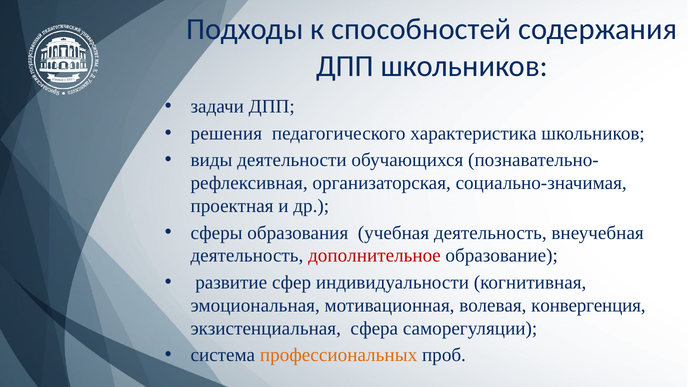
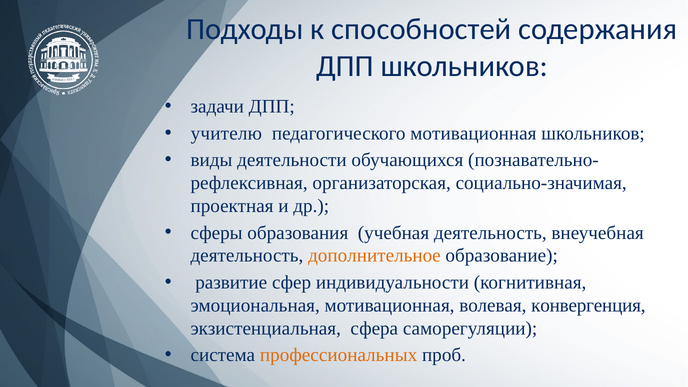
решения: решения -> учителю
педагогического характеристика: характеристика -> мотивационная
дополнительное colour: red -> orange
